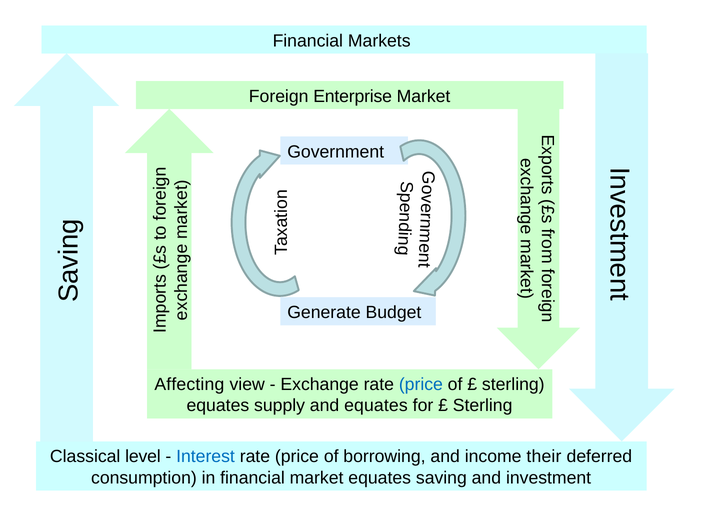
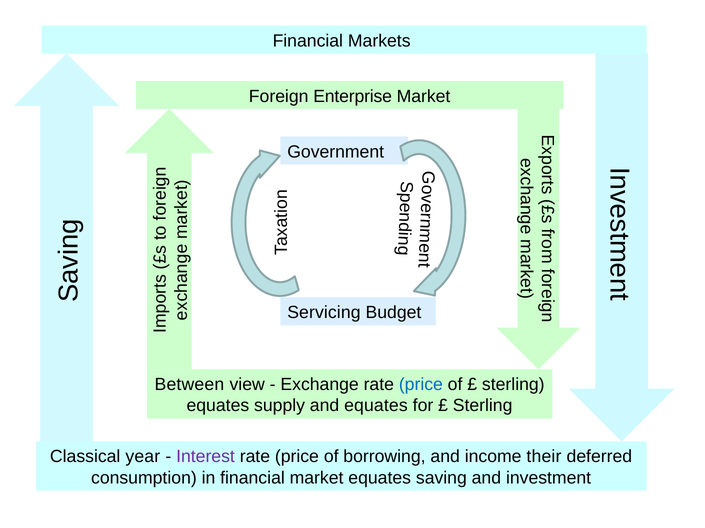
Generate: Generate -> Servicing
Affecting: Affecting -> Between
level: level -> year
Interest colour: blue -> purple
